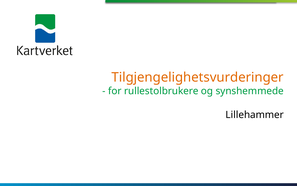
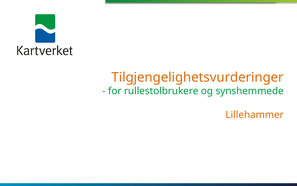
Lillehammer colour: black -> orange
